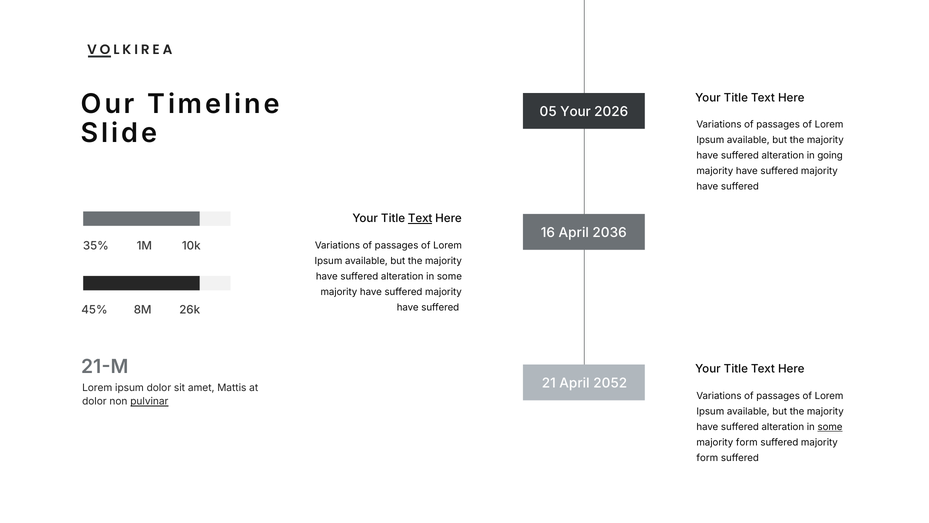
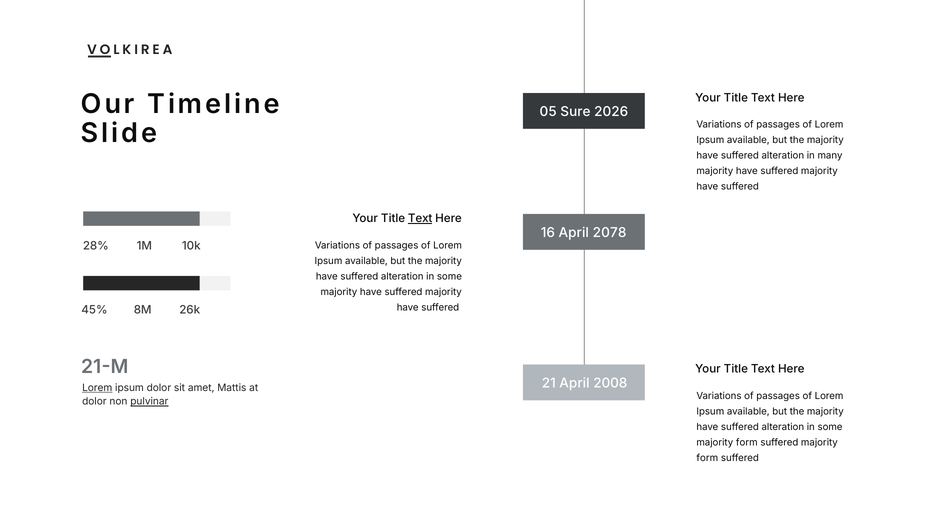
05 Your: Your -> Sure
going: going -> many
2036: 2036 -> 2078
35%: 35% -> 28%
2052: 2052 -> 2008
Lorem at (97, 388) underline: none -> present
some at (830, 427) underline: present -> none
